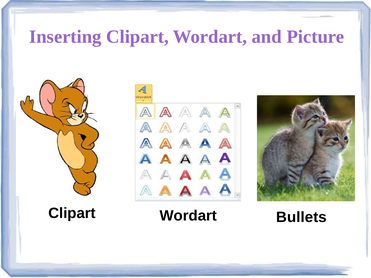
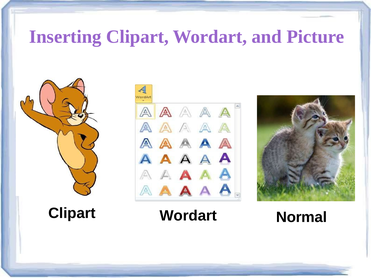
Bullets: Bullets -> Normal
